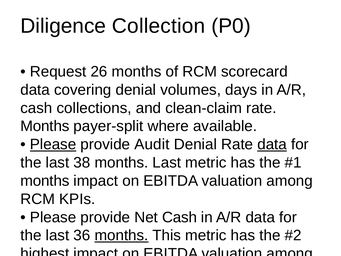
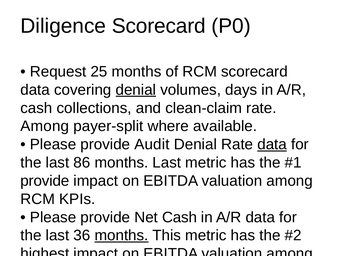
Diligence Collection: Collection -> Scorecard
26: 26 -> 25
denial at (136, 90) underline: none -> present
Months at (45, 126): Months -> Among
Please at (53, 144) underline: present -> none
38: 38 -> 86
months at (45, 181): months -> provide
